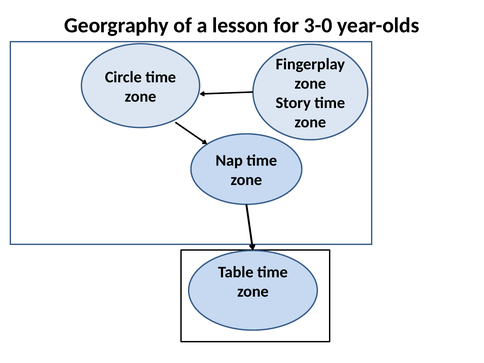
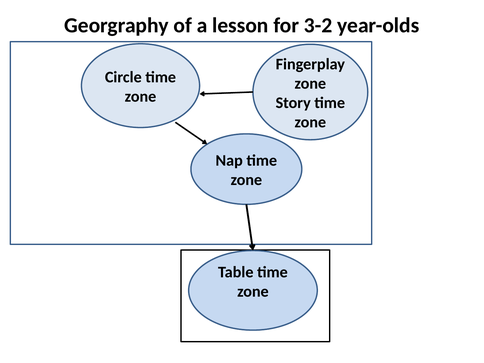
3-0: 3-0 -> 3-2
